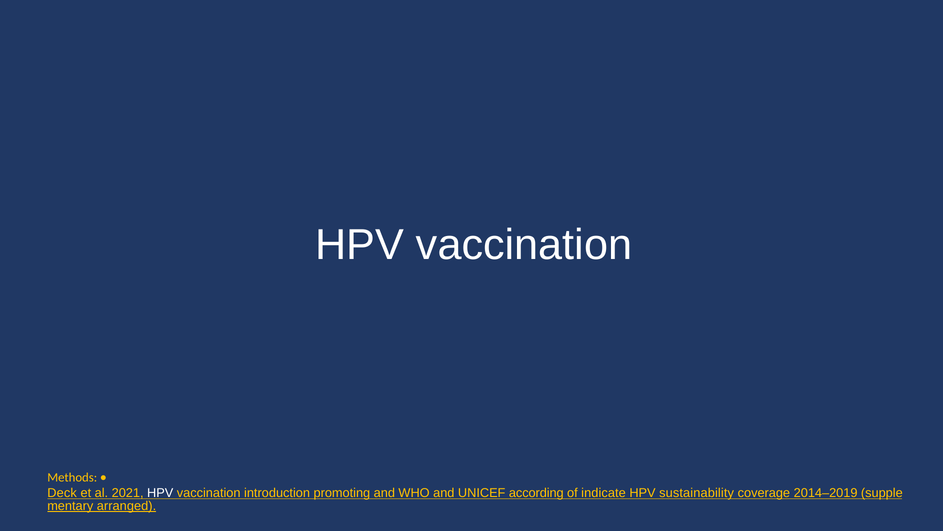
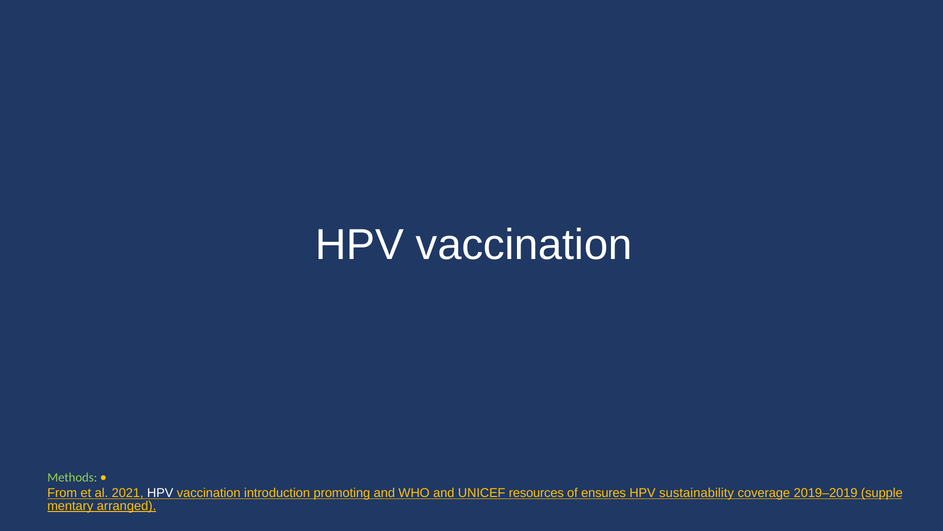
Methods colour: yellow -> light green
Deck: Deck -> From
according: according -> resources
indicate: indicate -> ensures
2014–2019: 2014–2019 -> 2019–2019
